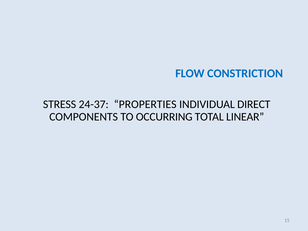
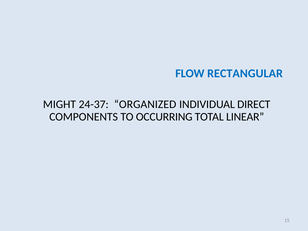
CONSTRICTION: CONSTRICTION -> RECTANGULAR
STRESS: STRESS -> MIGHT
PROPERTIES: PROPERTIES -> ORGANIZED
